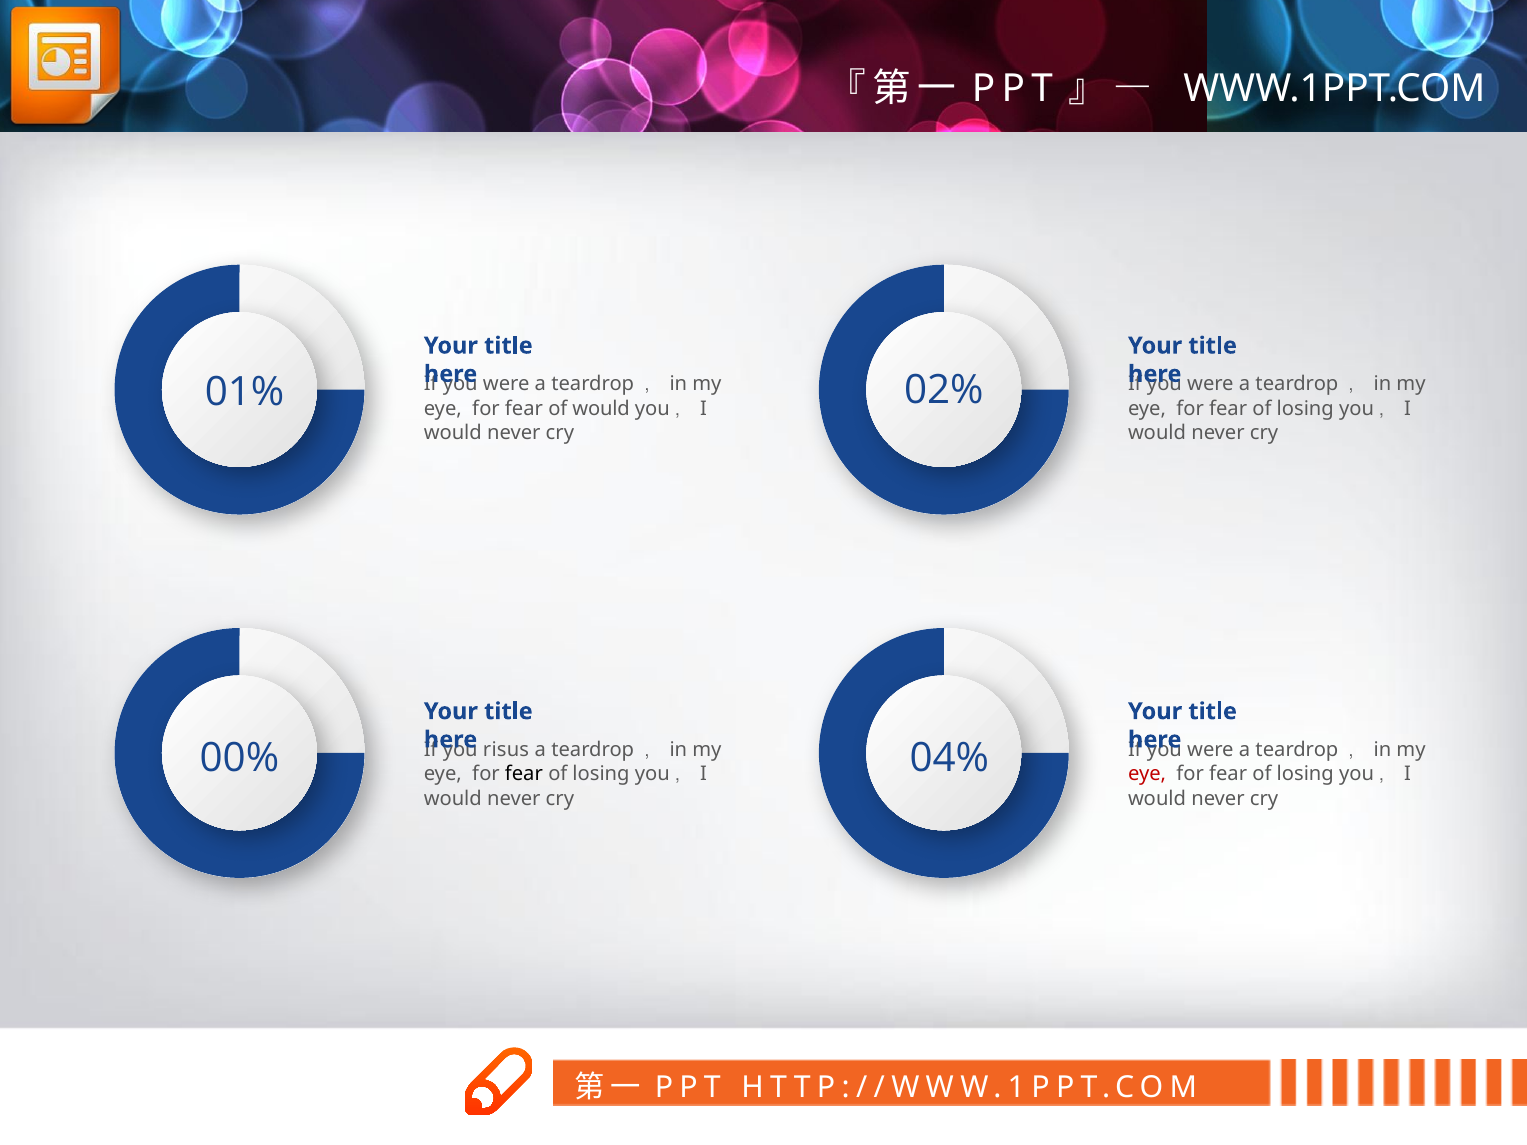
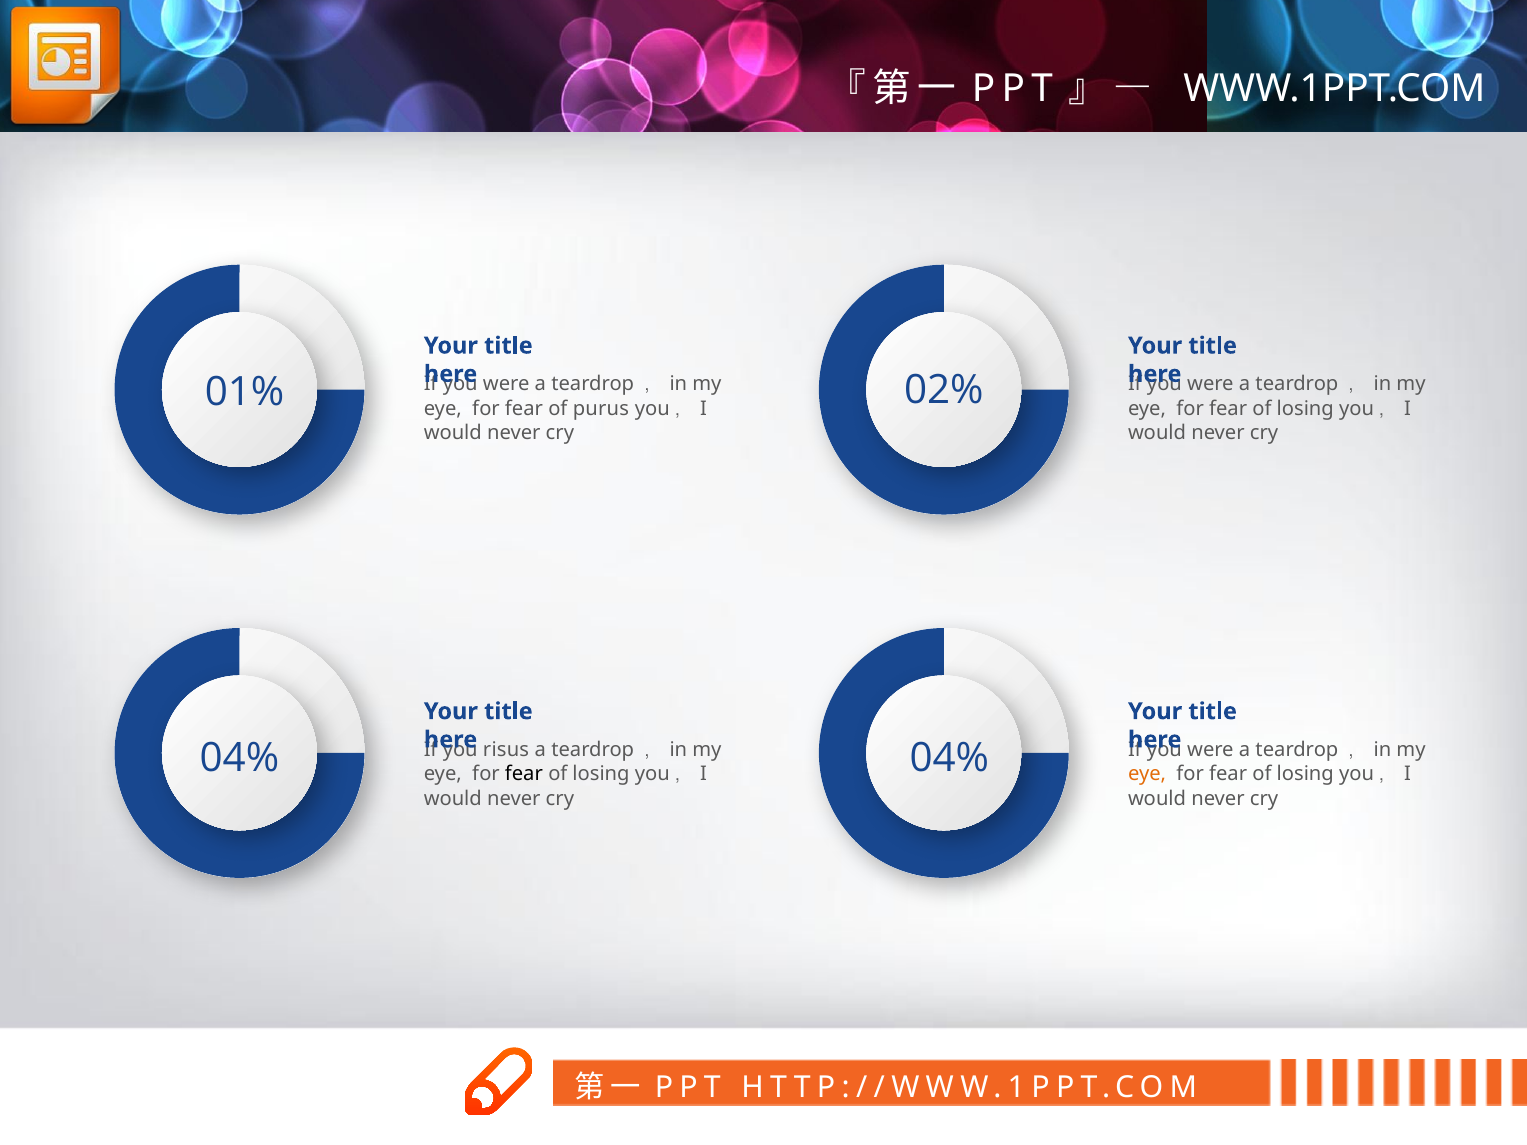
of would: would -> purus
00% at (239, 759): 00% -> 04%
eye at (1147, 774) colour: red -> orange
